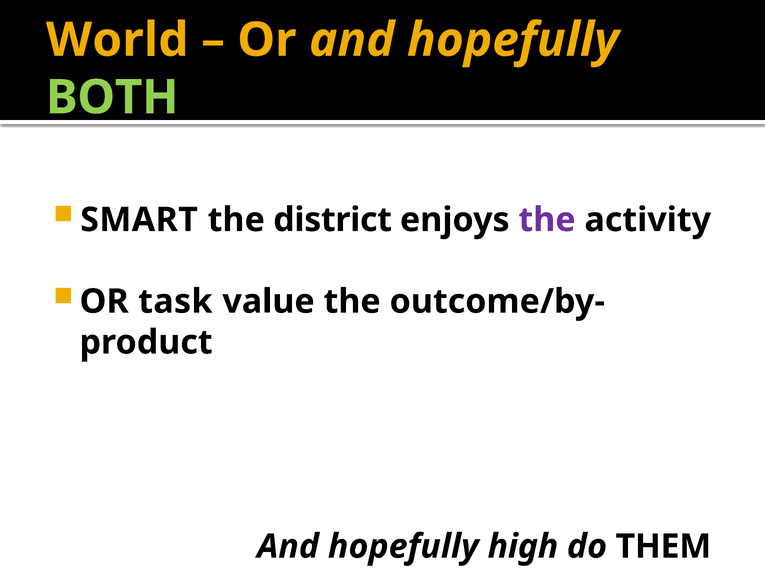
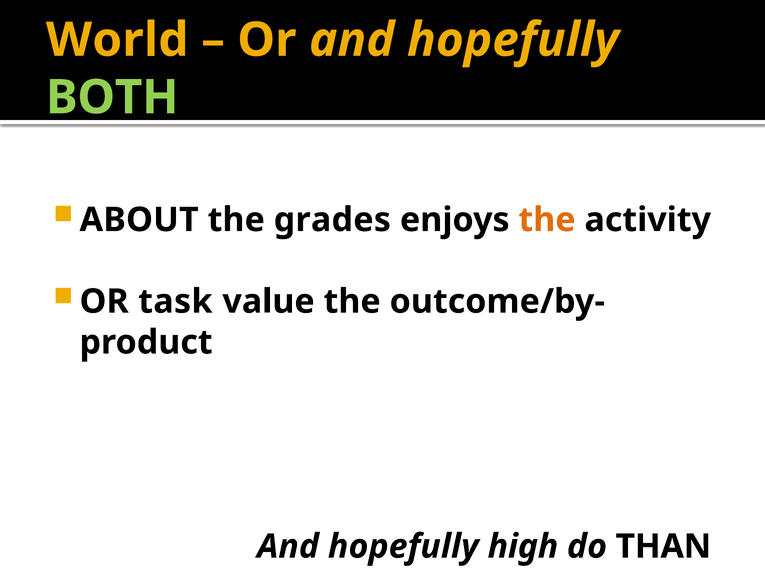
SMART: SMART -> ABOUT
district: district -> grades
the at (547, 220) colour: purple -> orange
THEM: THEM -> THAN
